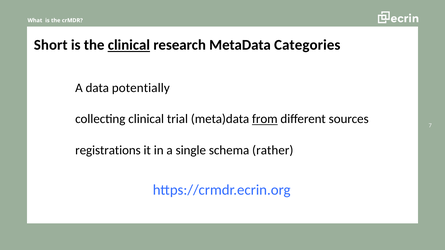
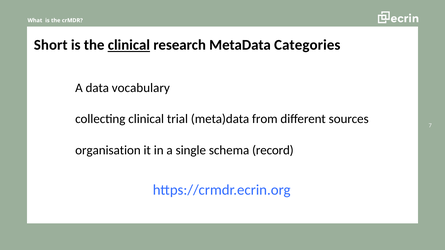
potentially: potentially -> vocabulary
from underline: present -> none
registrations: registrations -> organisation
rather: rather -> record
